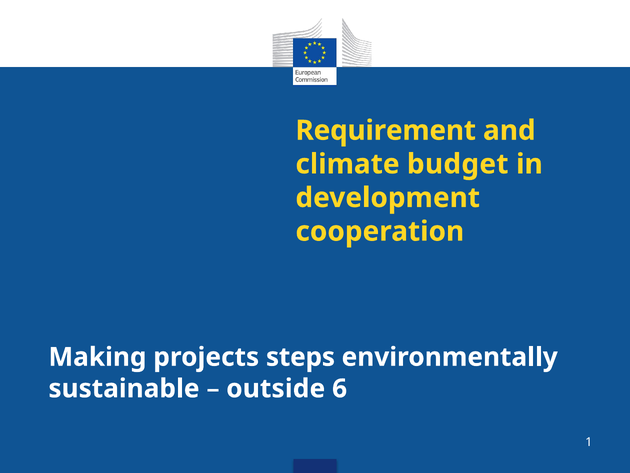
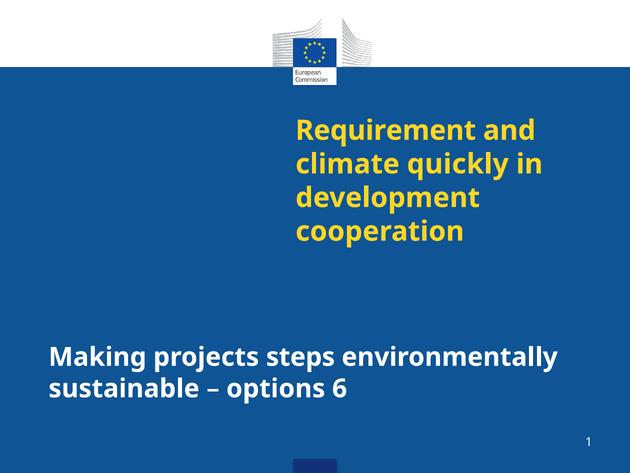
budget: budget -> quickly
outside: outside -> options
